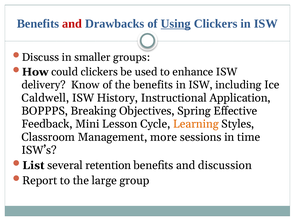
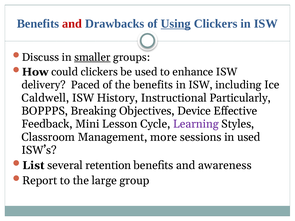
smaller underline: none -> present
Know: Know -> Paced
Application: Application -> Particularly
Spring: Spring -> Device
Learning colour: orange -> purple
in time: time -> used
discussion: discussion -> awareness
